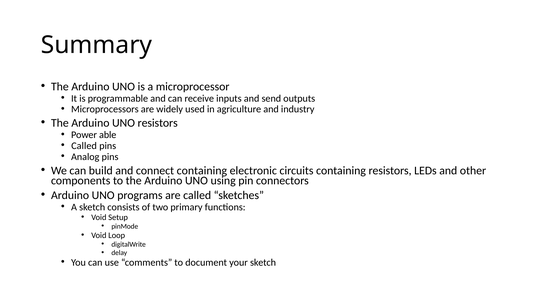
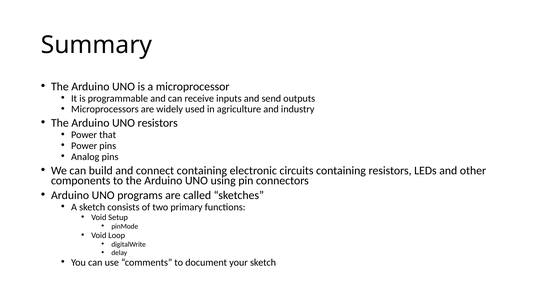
able: able -> that
Called at (84, 146): Called -> Power
